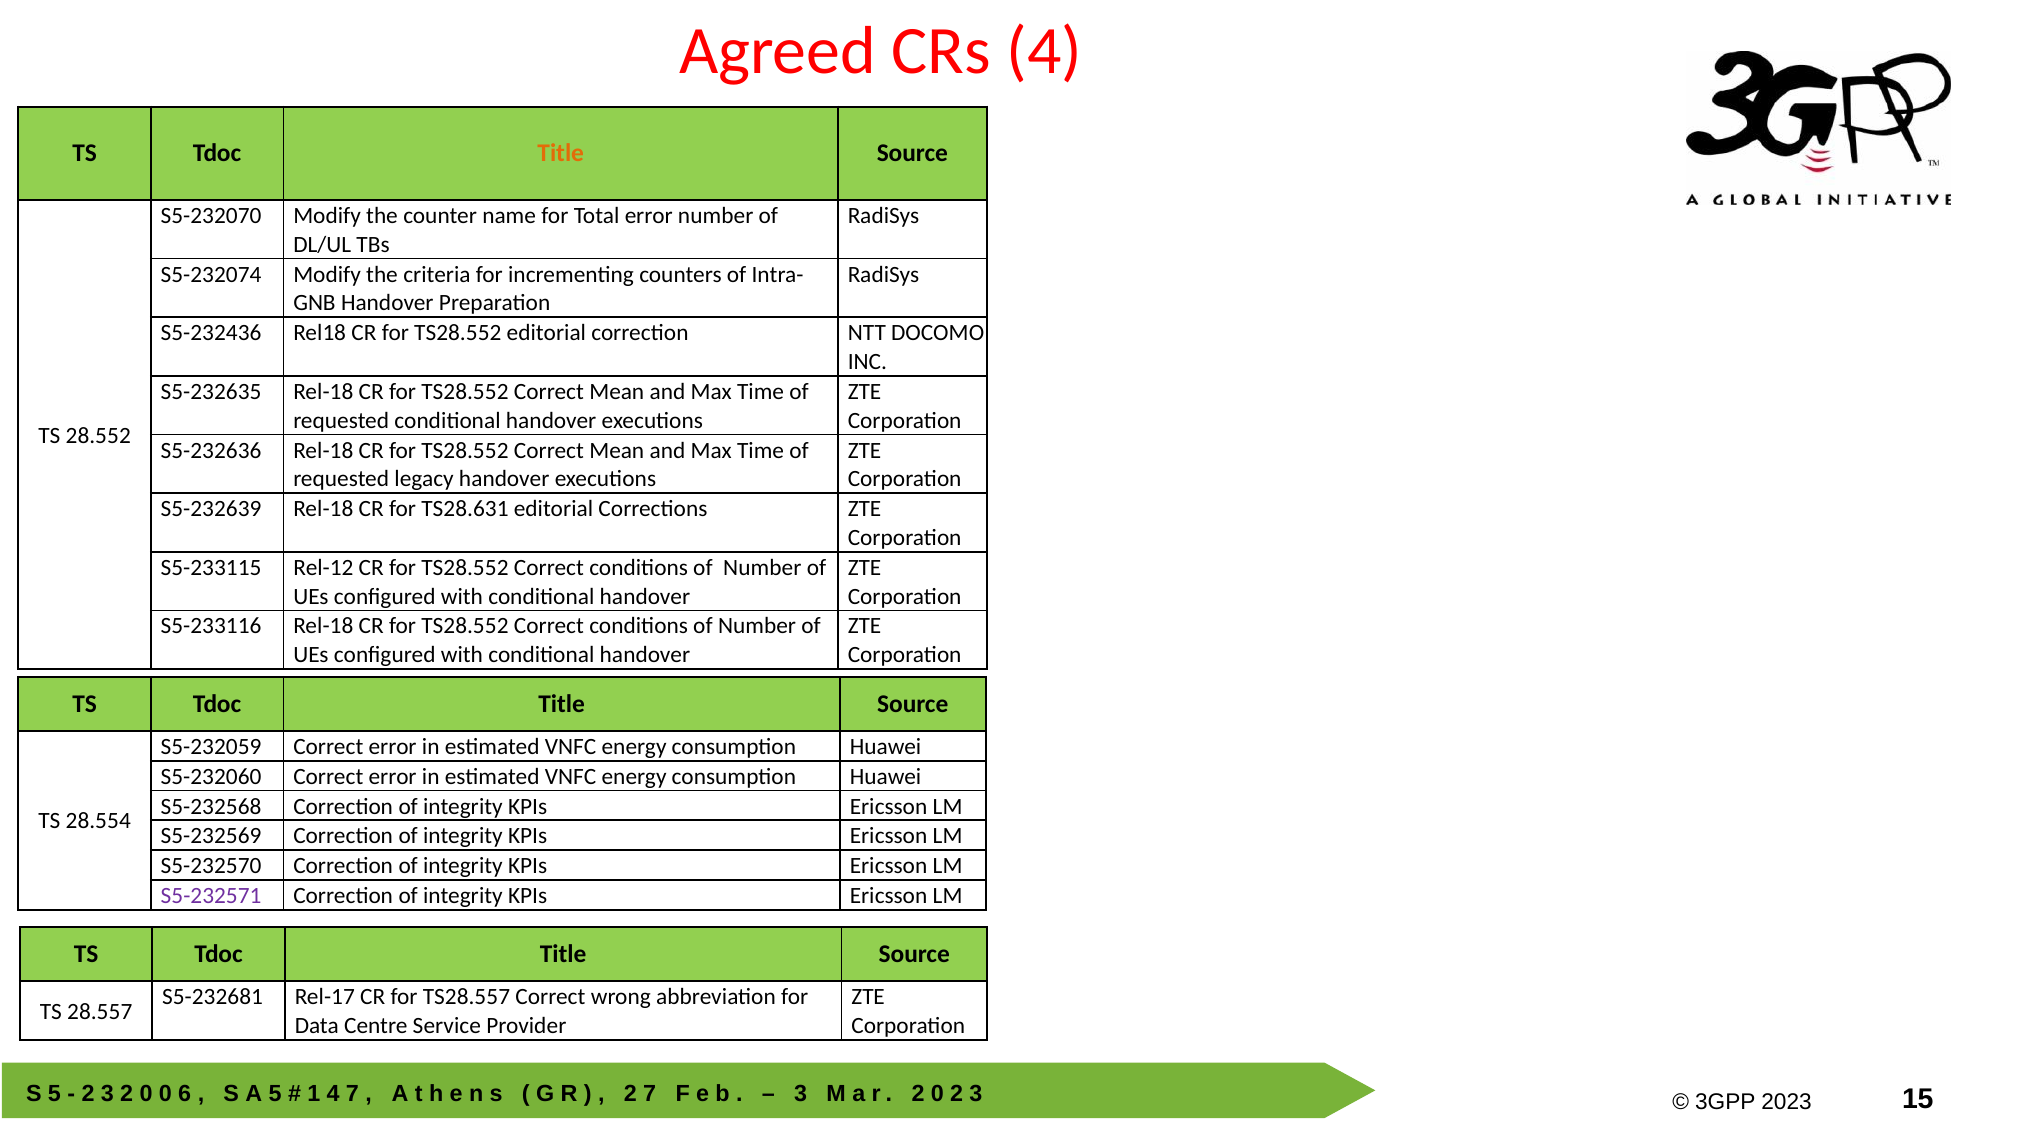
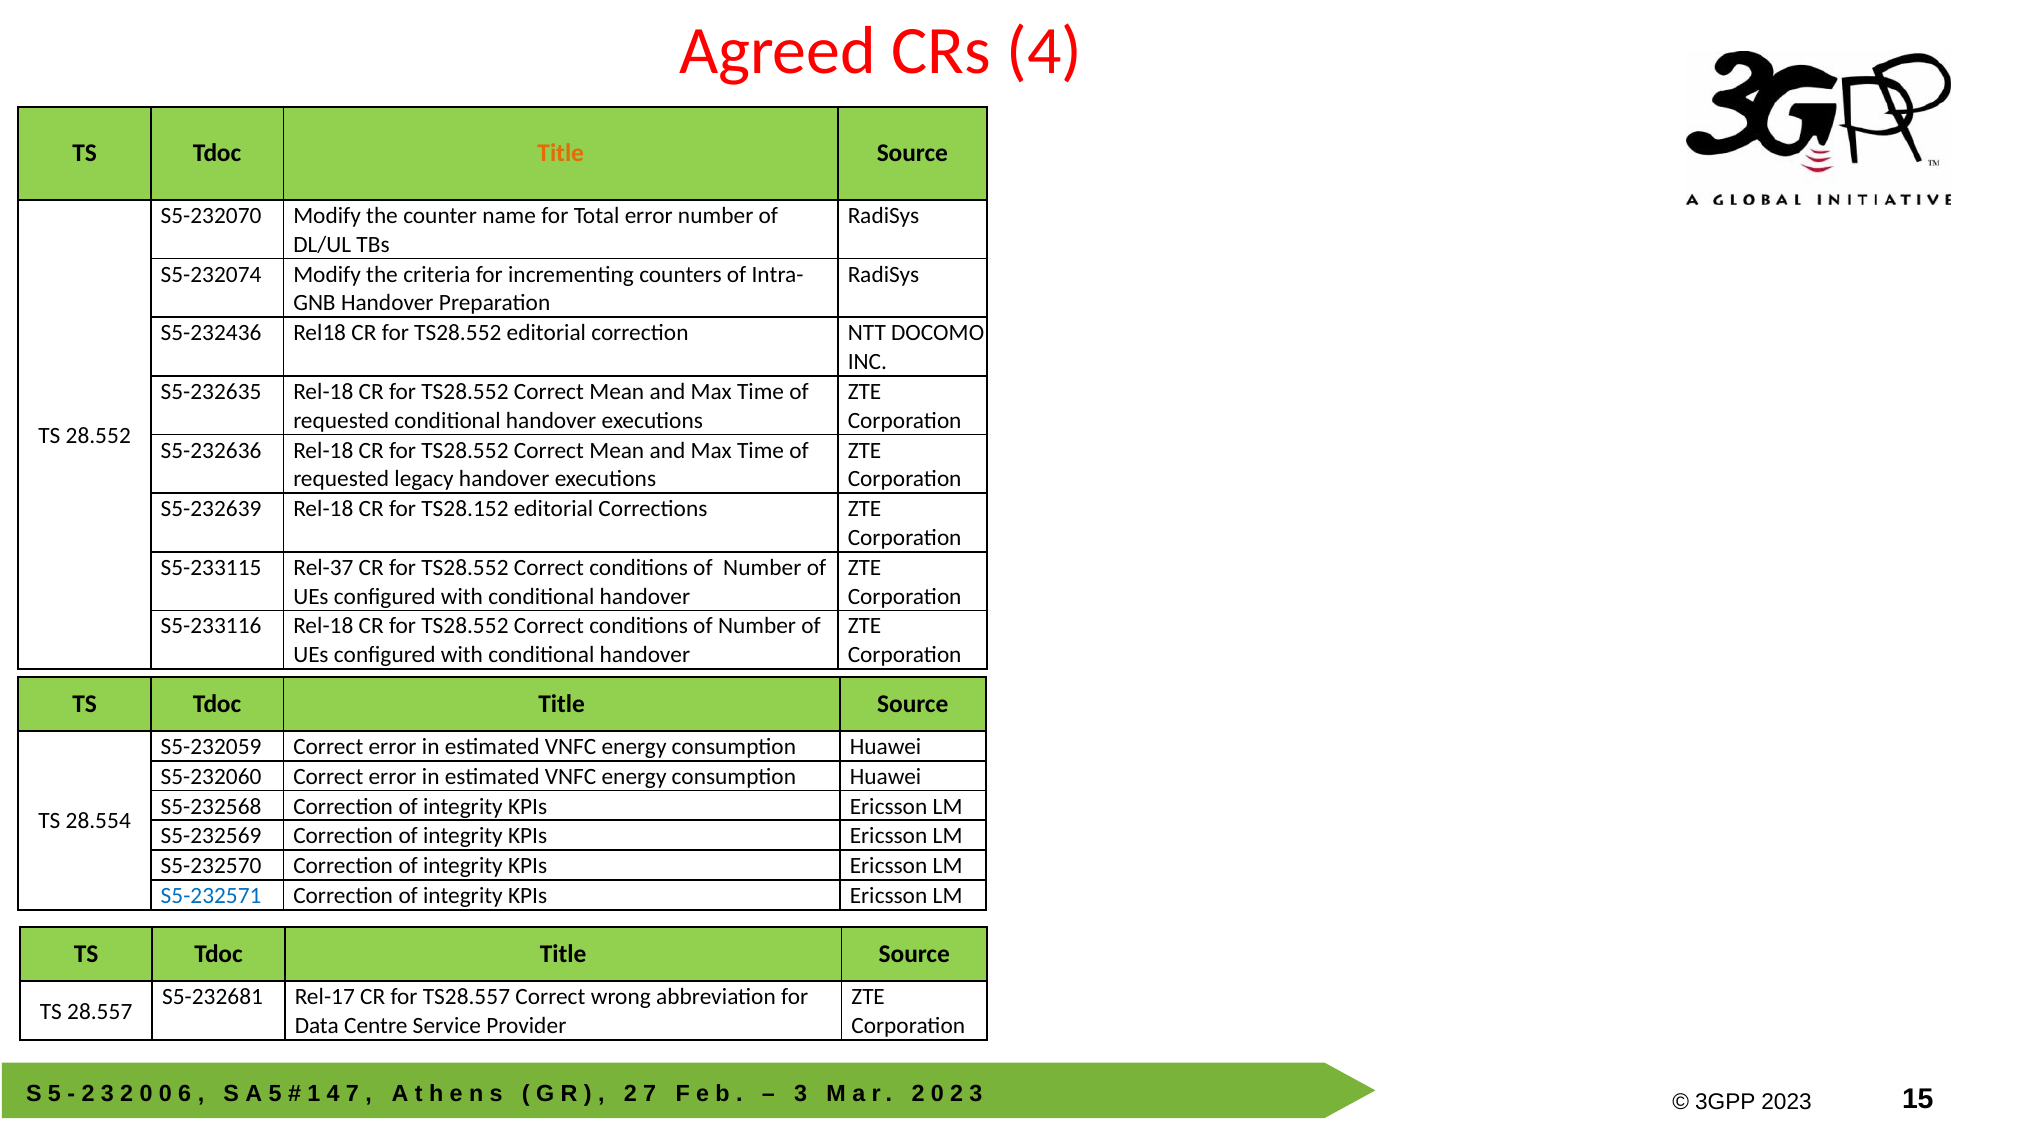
TS28.631: TS28.631 -> TS28.152
Rel-12: Rel-12 -> Rel-37
S5-232571 colour: purple -> blue
